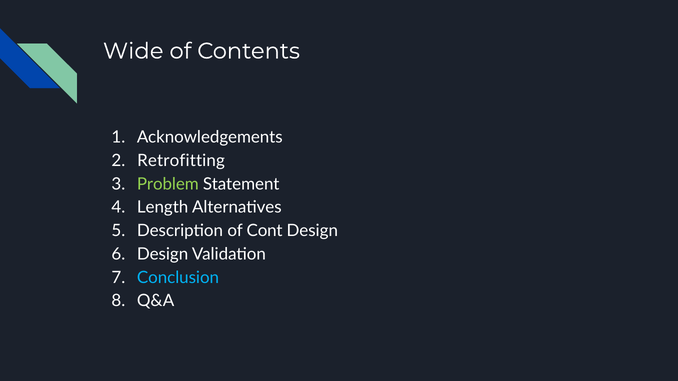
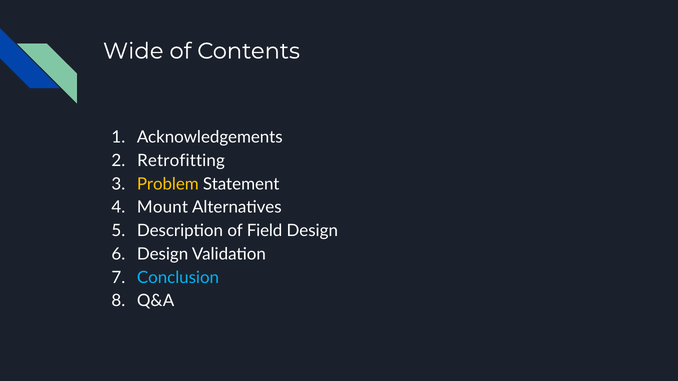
Problem colour: light green -> yellow
Length: Length -> Mount
Cont: Cont -> Field
